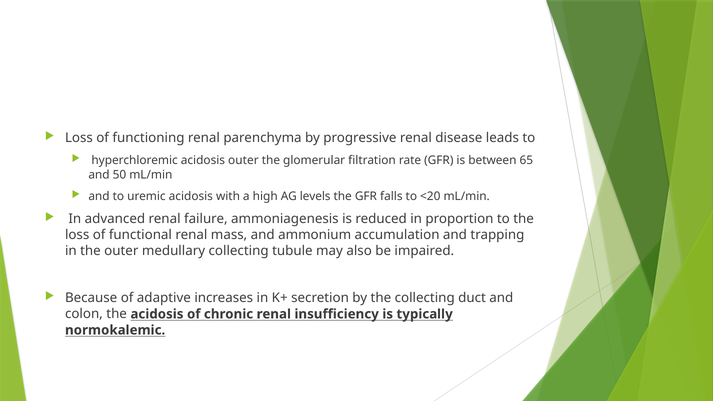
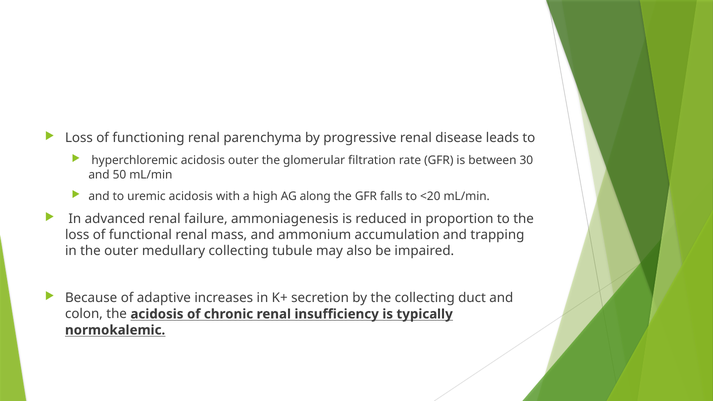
65: 65 -> 30
levels: levels -> along
